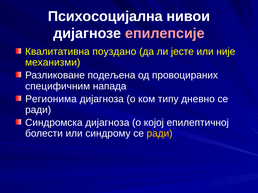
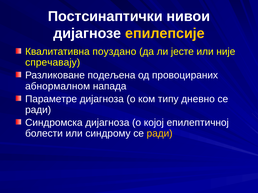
Психосоцијална: Психосоцијална -> Постсинаптички
епилепсије colour: pink -> yellow
механизми: механизми -> спречавају
специфичним: специфичним -> абнормалном
Регионима: Регионима -> Параметре
